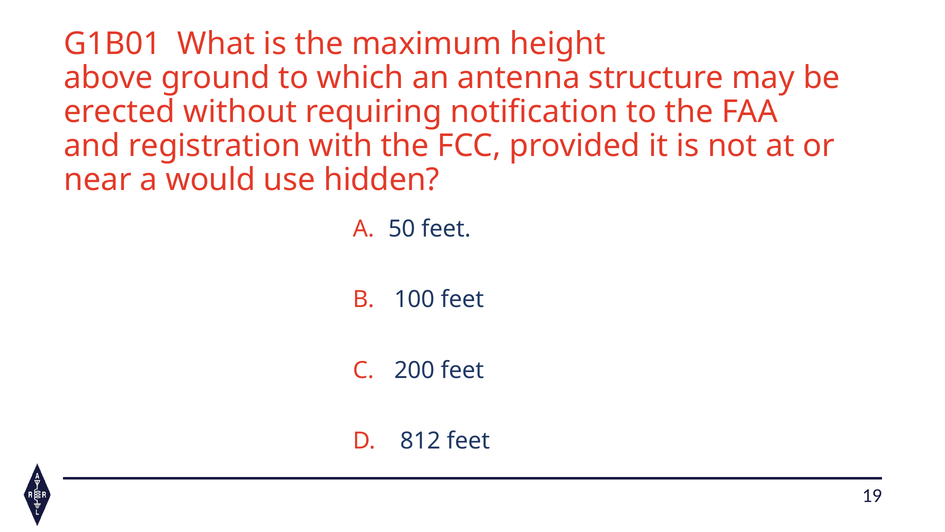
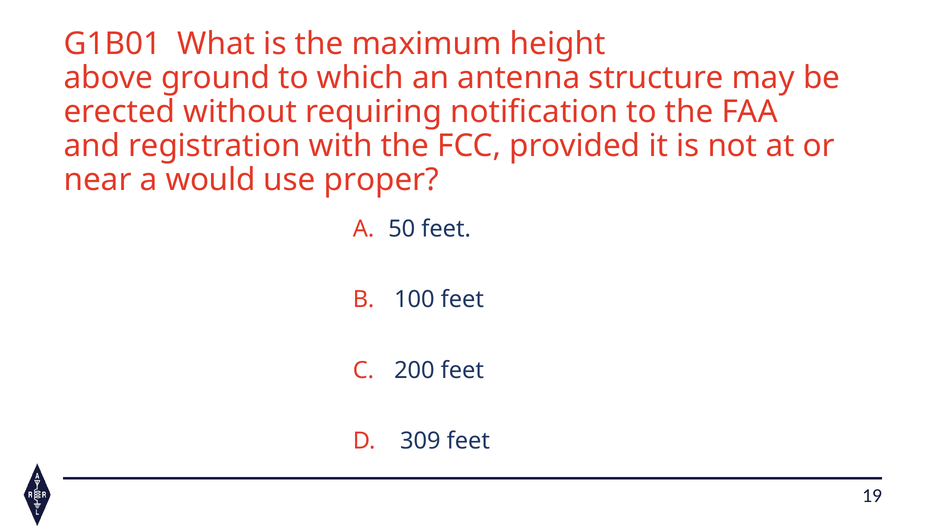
hidden: hidden -> proper
812: 812 -> 309
